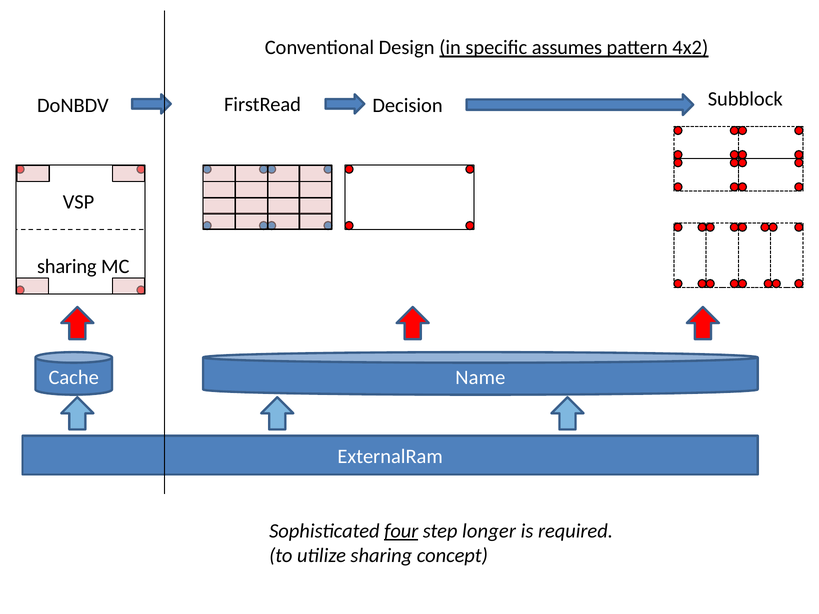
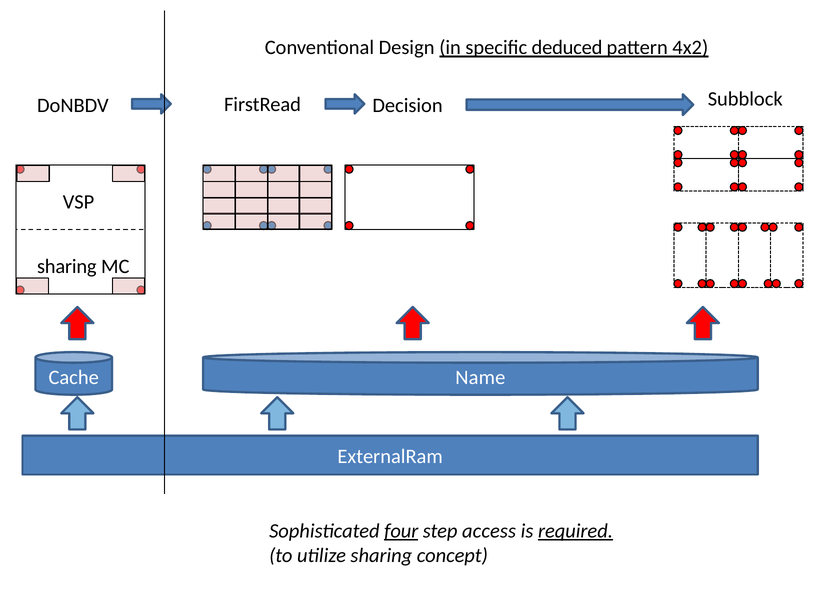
assumes: assumes -> deduced
longer: longer -> access
required underline: none -> present
